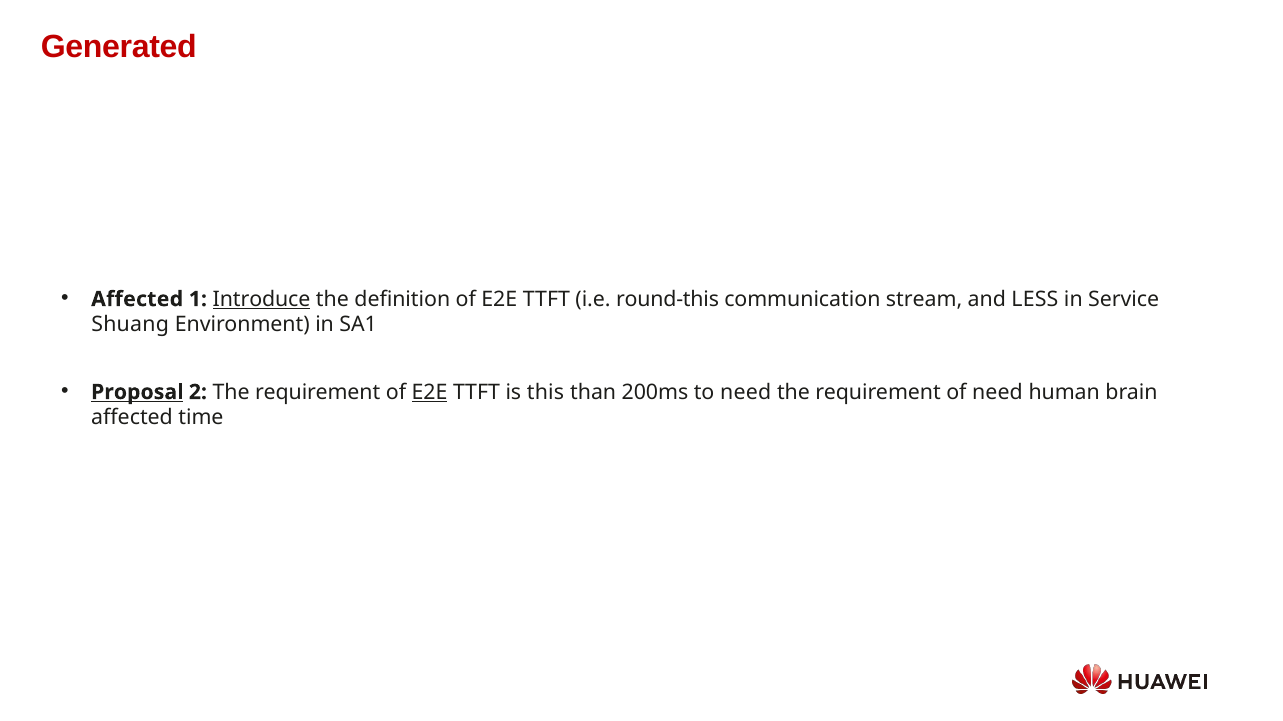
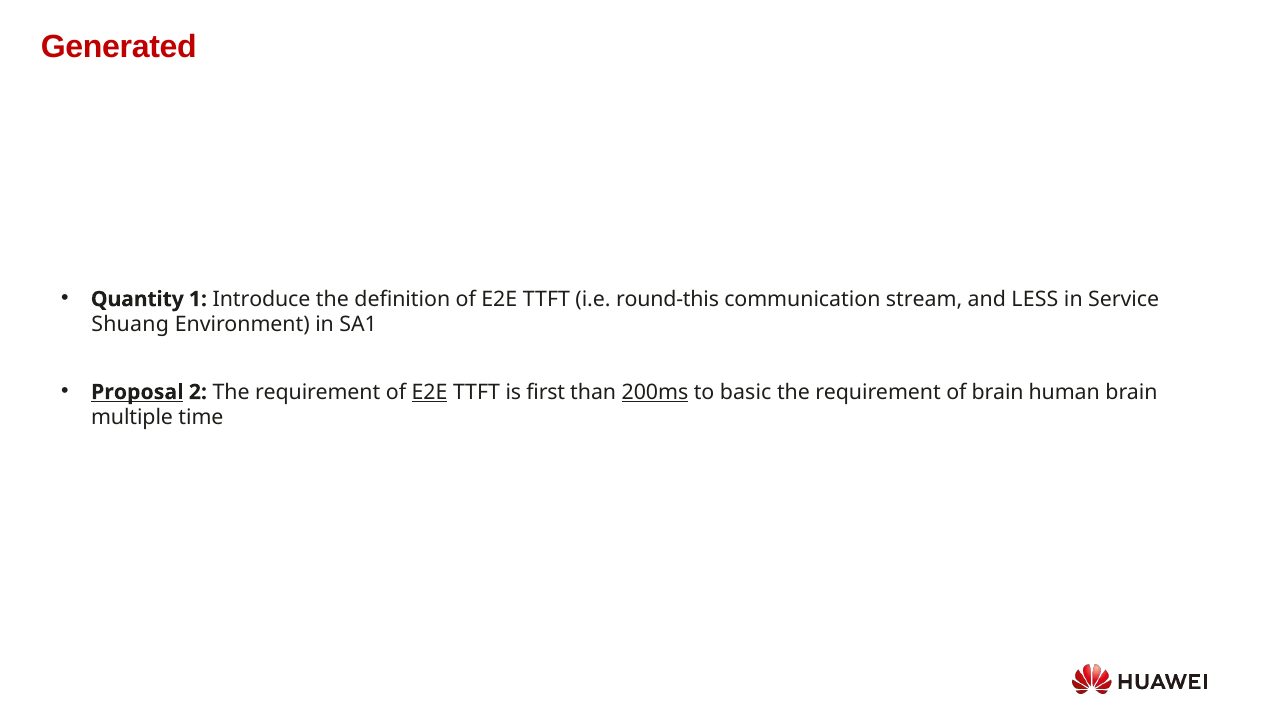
Affected at (137, 299): Affected -> Quantity
Introduce underline: present -> none
this: this -> first
200ms underline: none -> present
to need: need -> basic
of need: need -> brain
affected at (132, 418): affected -> multiple
